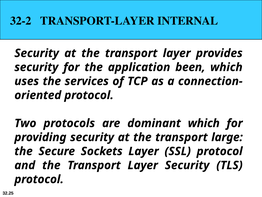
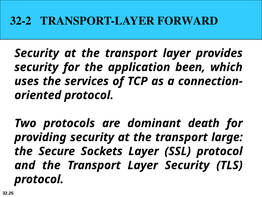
INTERNAL: INTERNAL -> FORWARD
dominant which: which -> death
